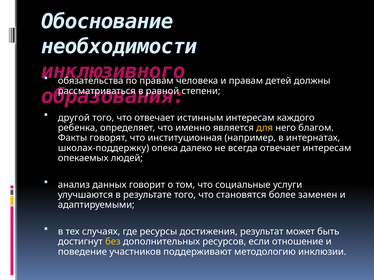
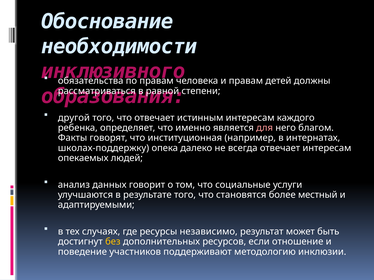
для colour: yellow -> pink
заменен: заменен -> местный
достижения: достижения -> независимо
